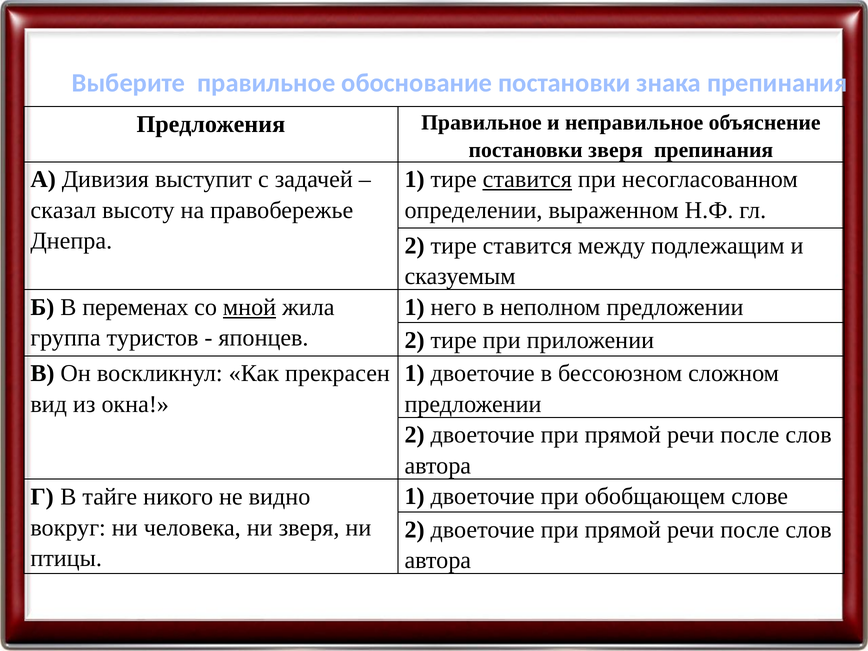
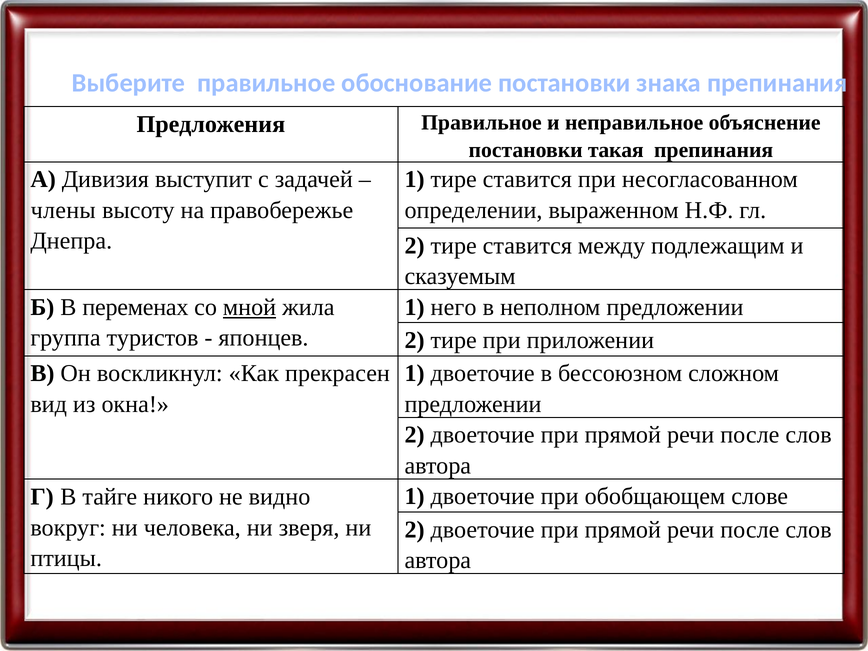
постановки зверя: зверя -> такая
ставится at (527, 180) underline: present -> none
сказал: сказал -> члены
